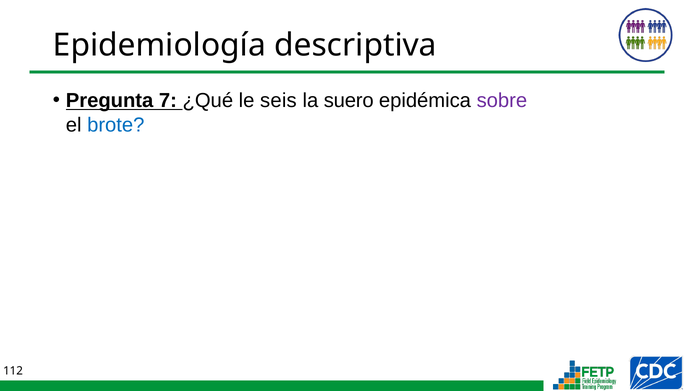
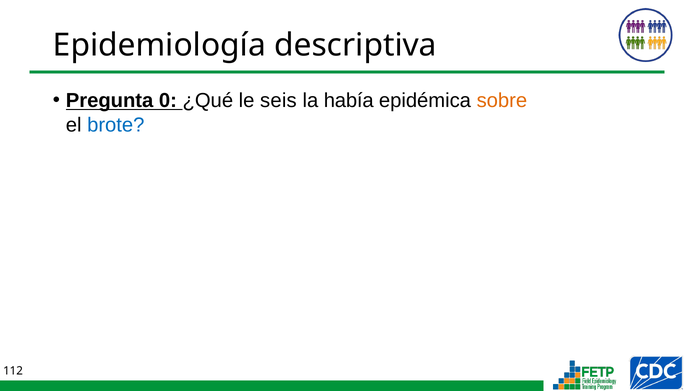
7: 7 -> 0
suero: suero -> había
sobre colour: purple -> orange
